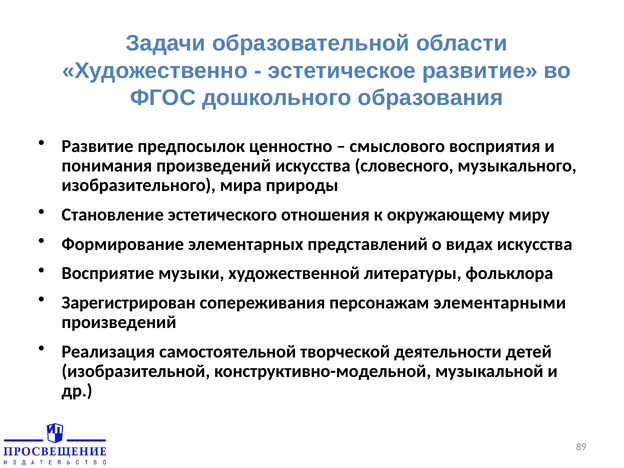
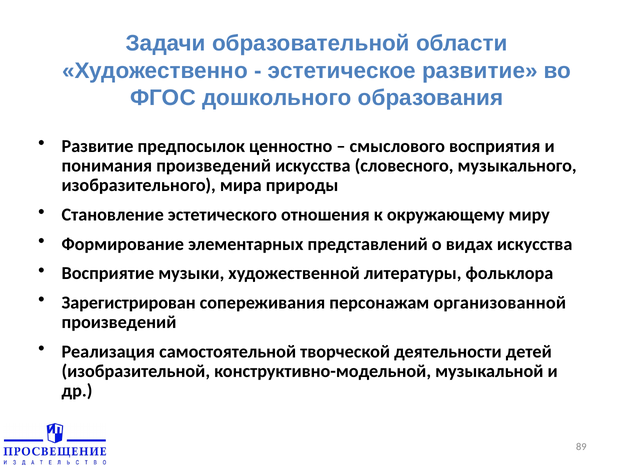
элементарными: элементарными -> организованной
